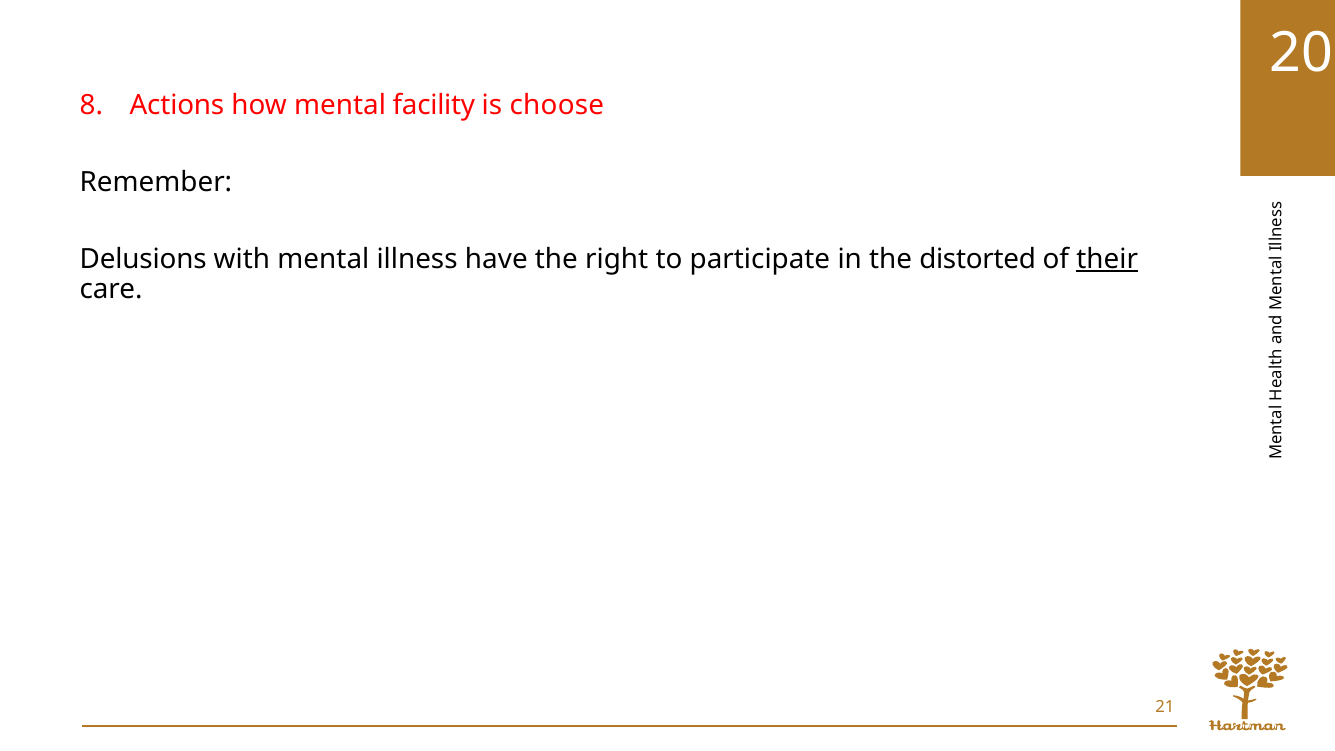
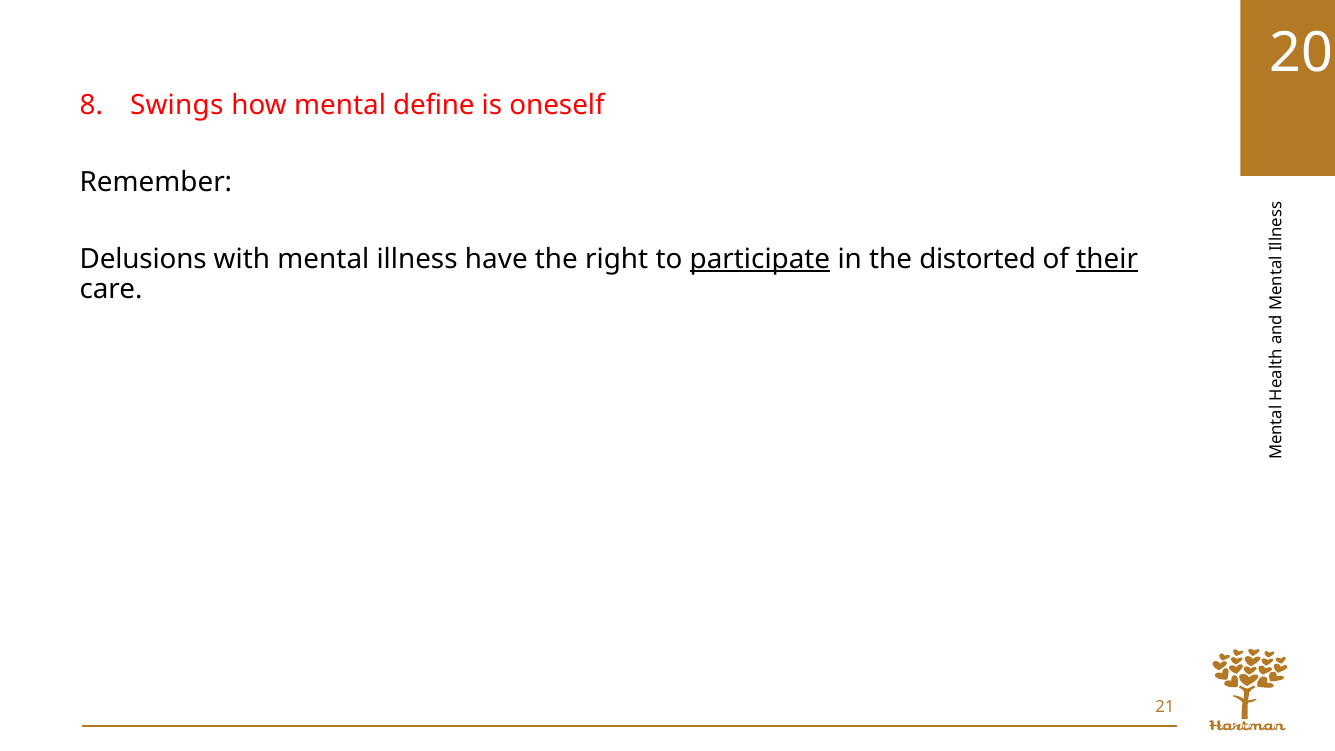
Actions: Actions -> Swings
facility: facility -> define
choose: choose -> oneself
participate underline: none -> present
